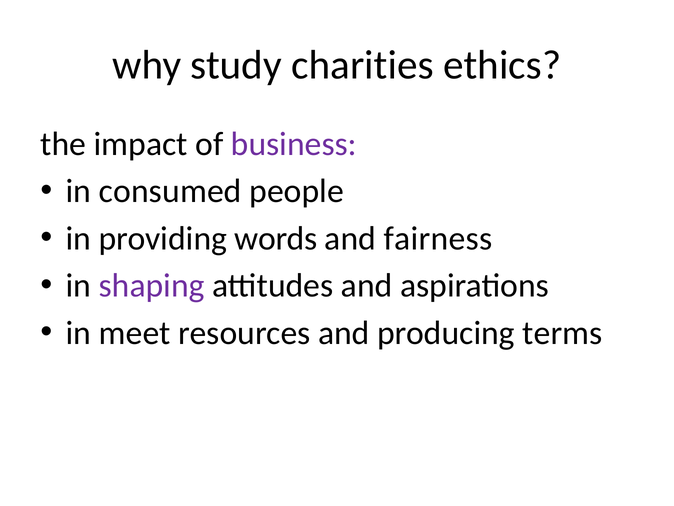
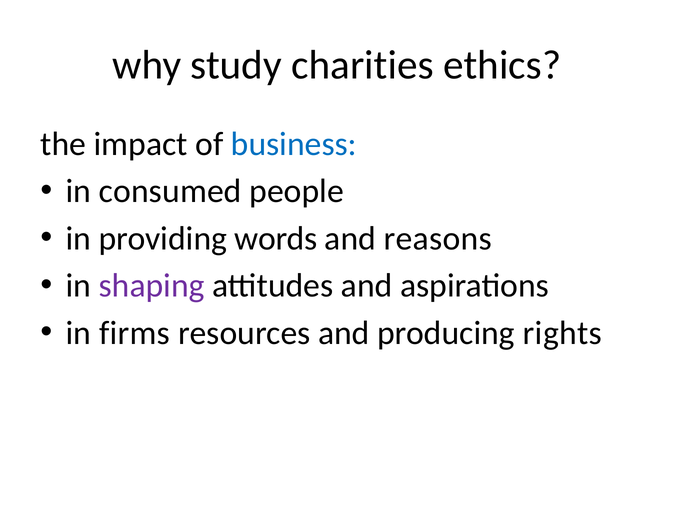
business colour: purple -> blue
fairness: fairness -> reasons
meet: meet -> firms
terms: terms -> rights
